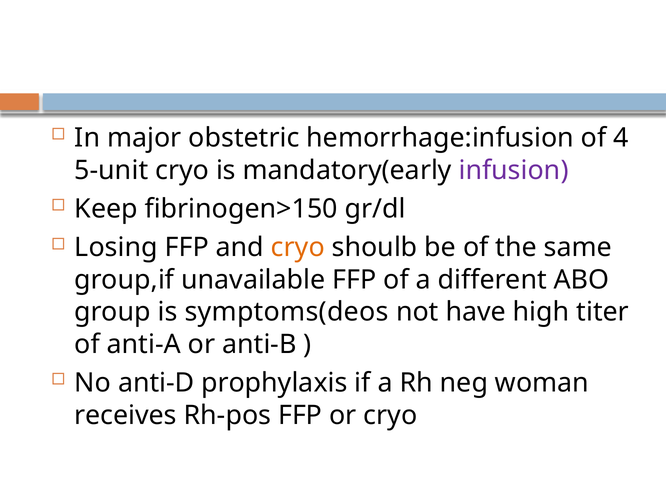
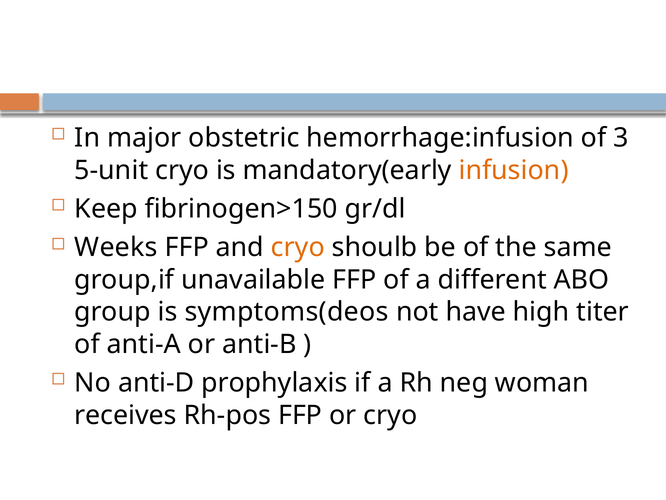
4: 4 -> 3
infusion colour: purple -> orange
Losing: Losing -> Weeks
